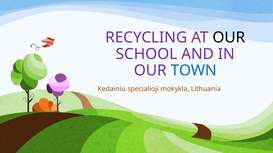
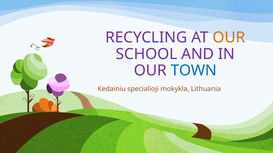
OUR at (229, 38) colour: black -> orange
